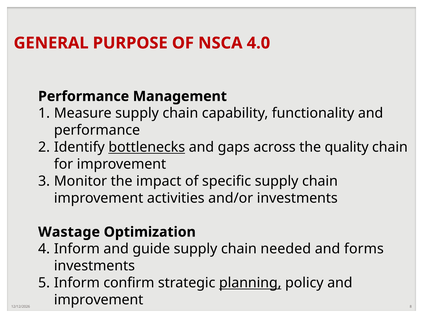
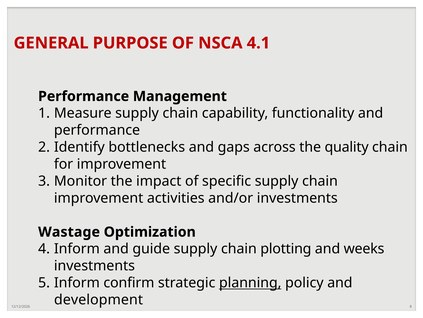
4.0: 4.0 -> 4.1
bottlenecks underline: present -> none
needed: needed -> plotting
forms: forms -> weeks
improvement at (99, 299): improvement -> development
